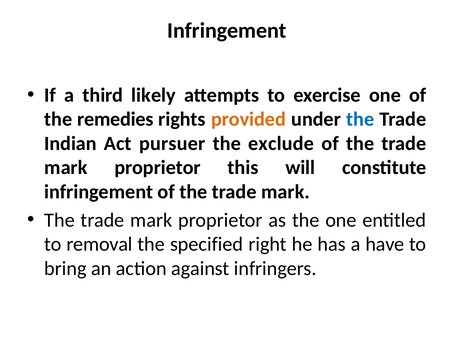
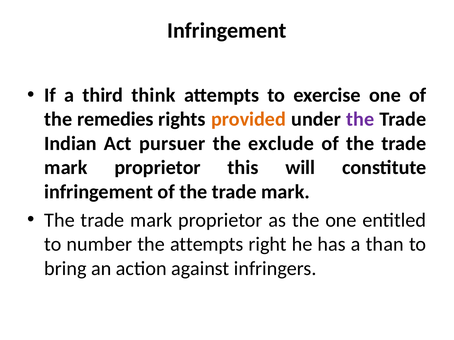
likely: likely -> think
the at (360, 119) colour: blue -> purple
removal: removal -> number
the specified: specified -> attempts
have: have -> than
